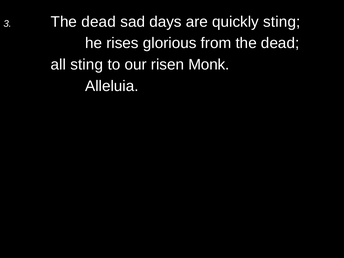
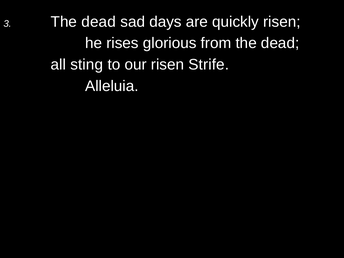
quickly sting: sting -> risen
Monk: Monk -> Strife
